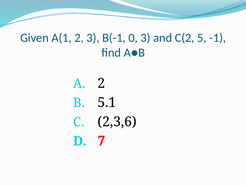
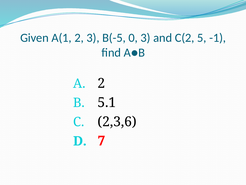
B(-1: B(-1 -> B(-5
